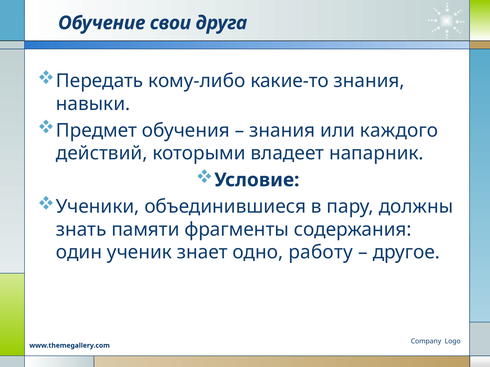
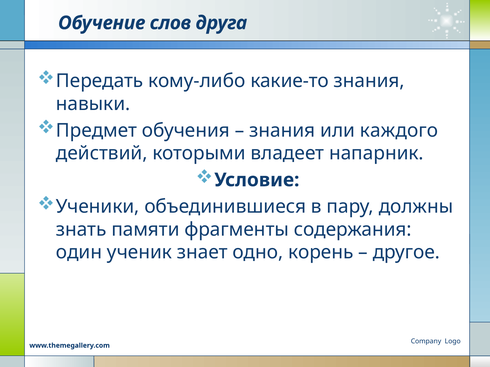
свои: свои -> слов
работу: работу -> корень
